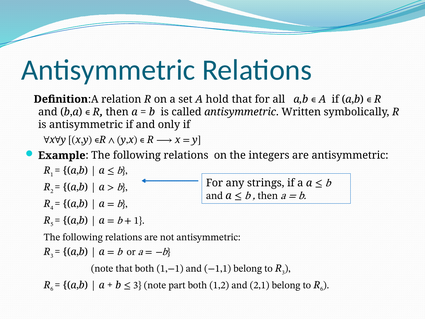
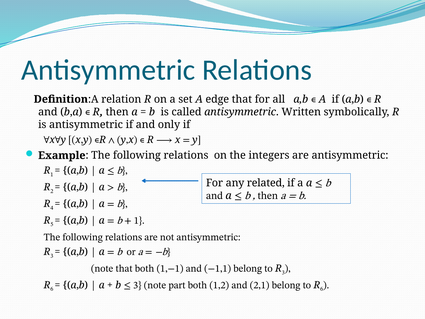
hold: hold -> edge
strings: strings -> related
